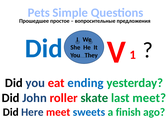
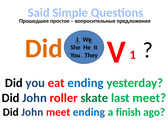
Pets: Pets -> Said
Did at (44, 48) colour: blue -> orange
Here at (32, 112): Here -> John
meet sweets: sweets -> ending
